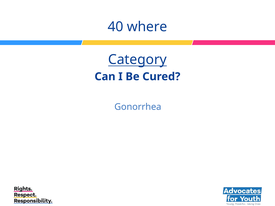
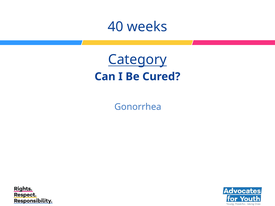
where: where -> weeks
